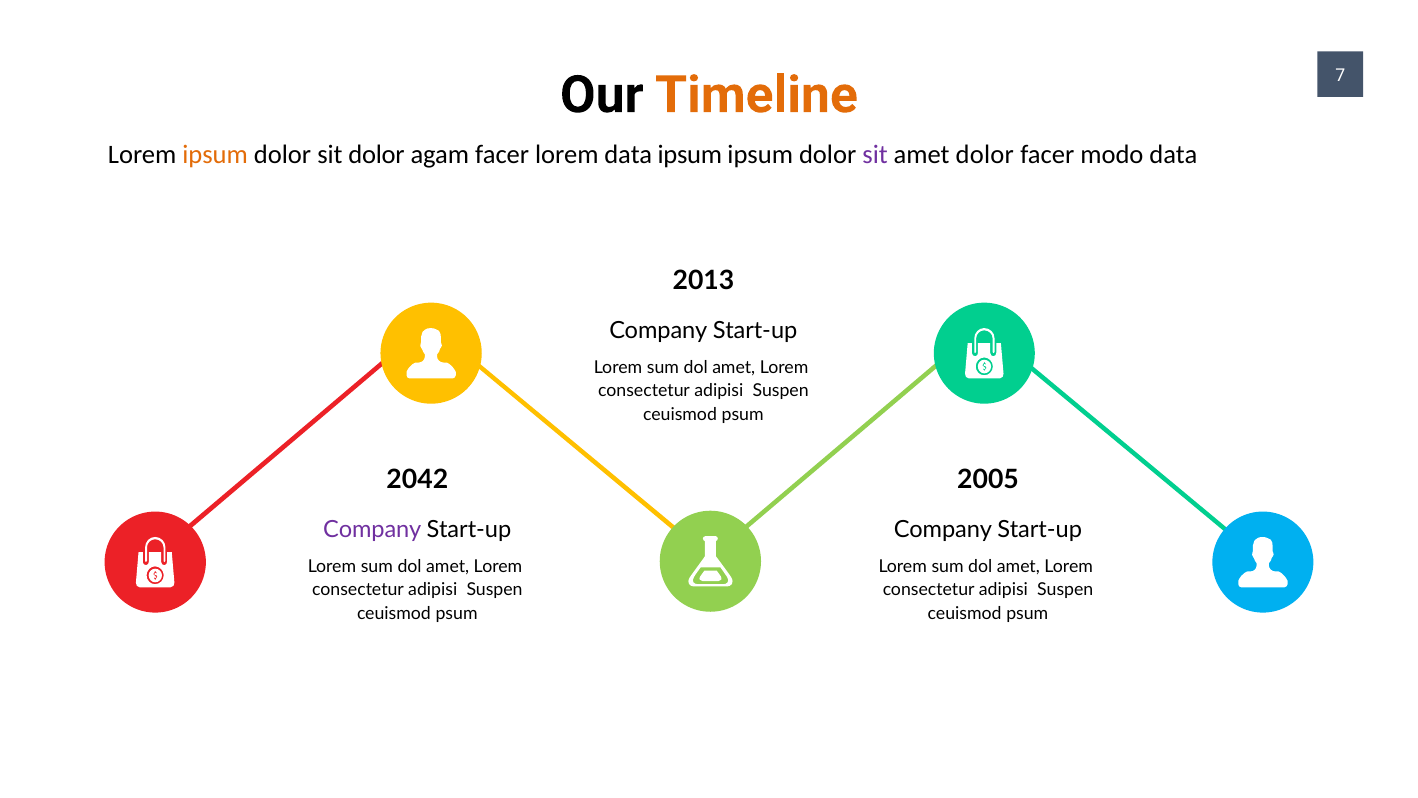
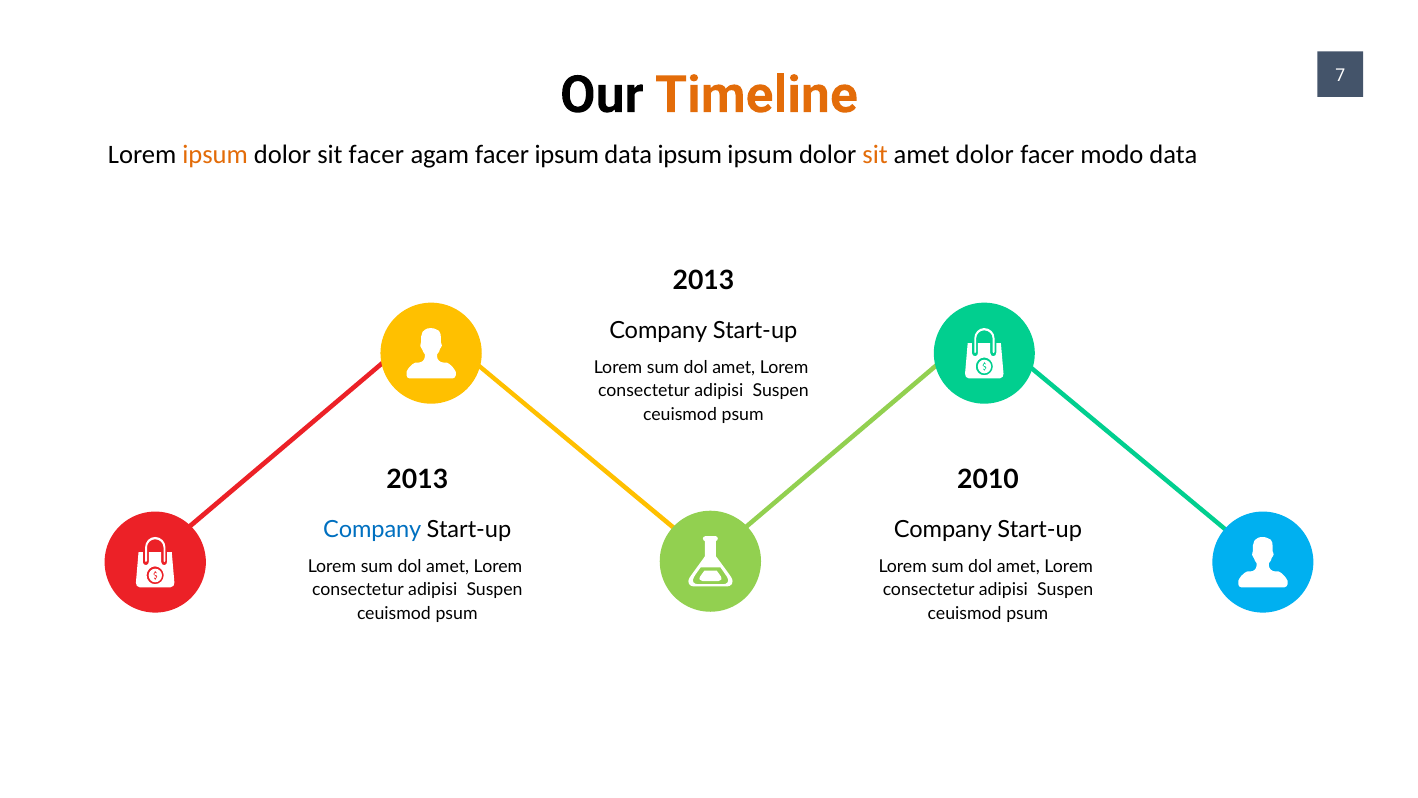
sit dolor: dolor -> facer
facer lorem: lorem -> ipsum
sit at (875, 155) colour: purple -> orange
2042 at (417, 480): 2042 -> 2013
2005: 2005 -> 2010
Company at (372, 529) colour: purple -> blue
